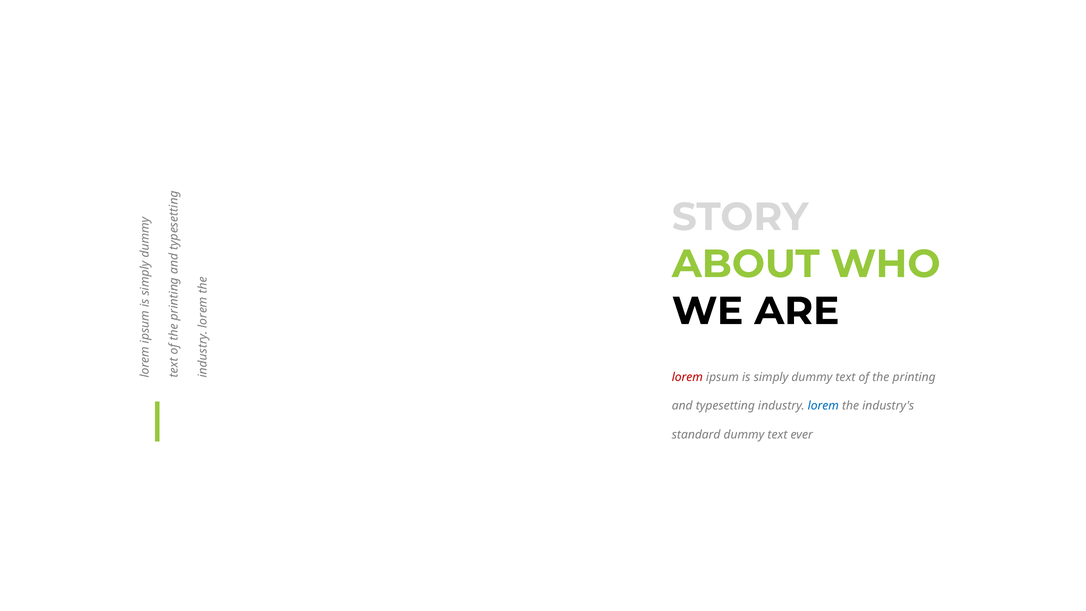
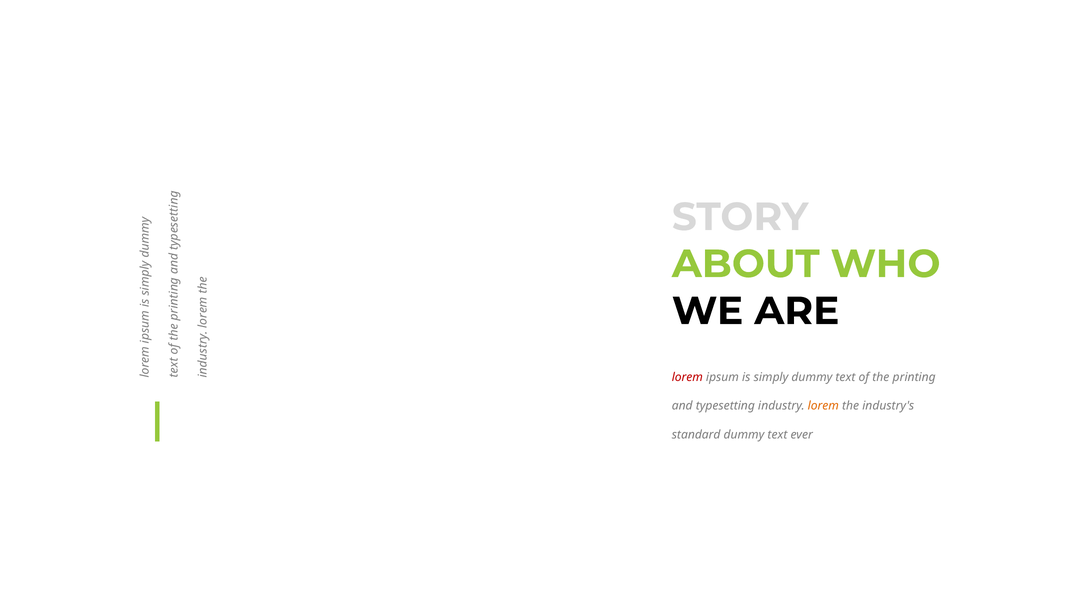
lorem at (823, 406) colour: blue -> orange
